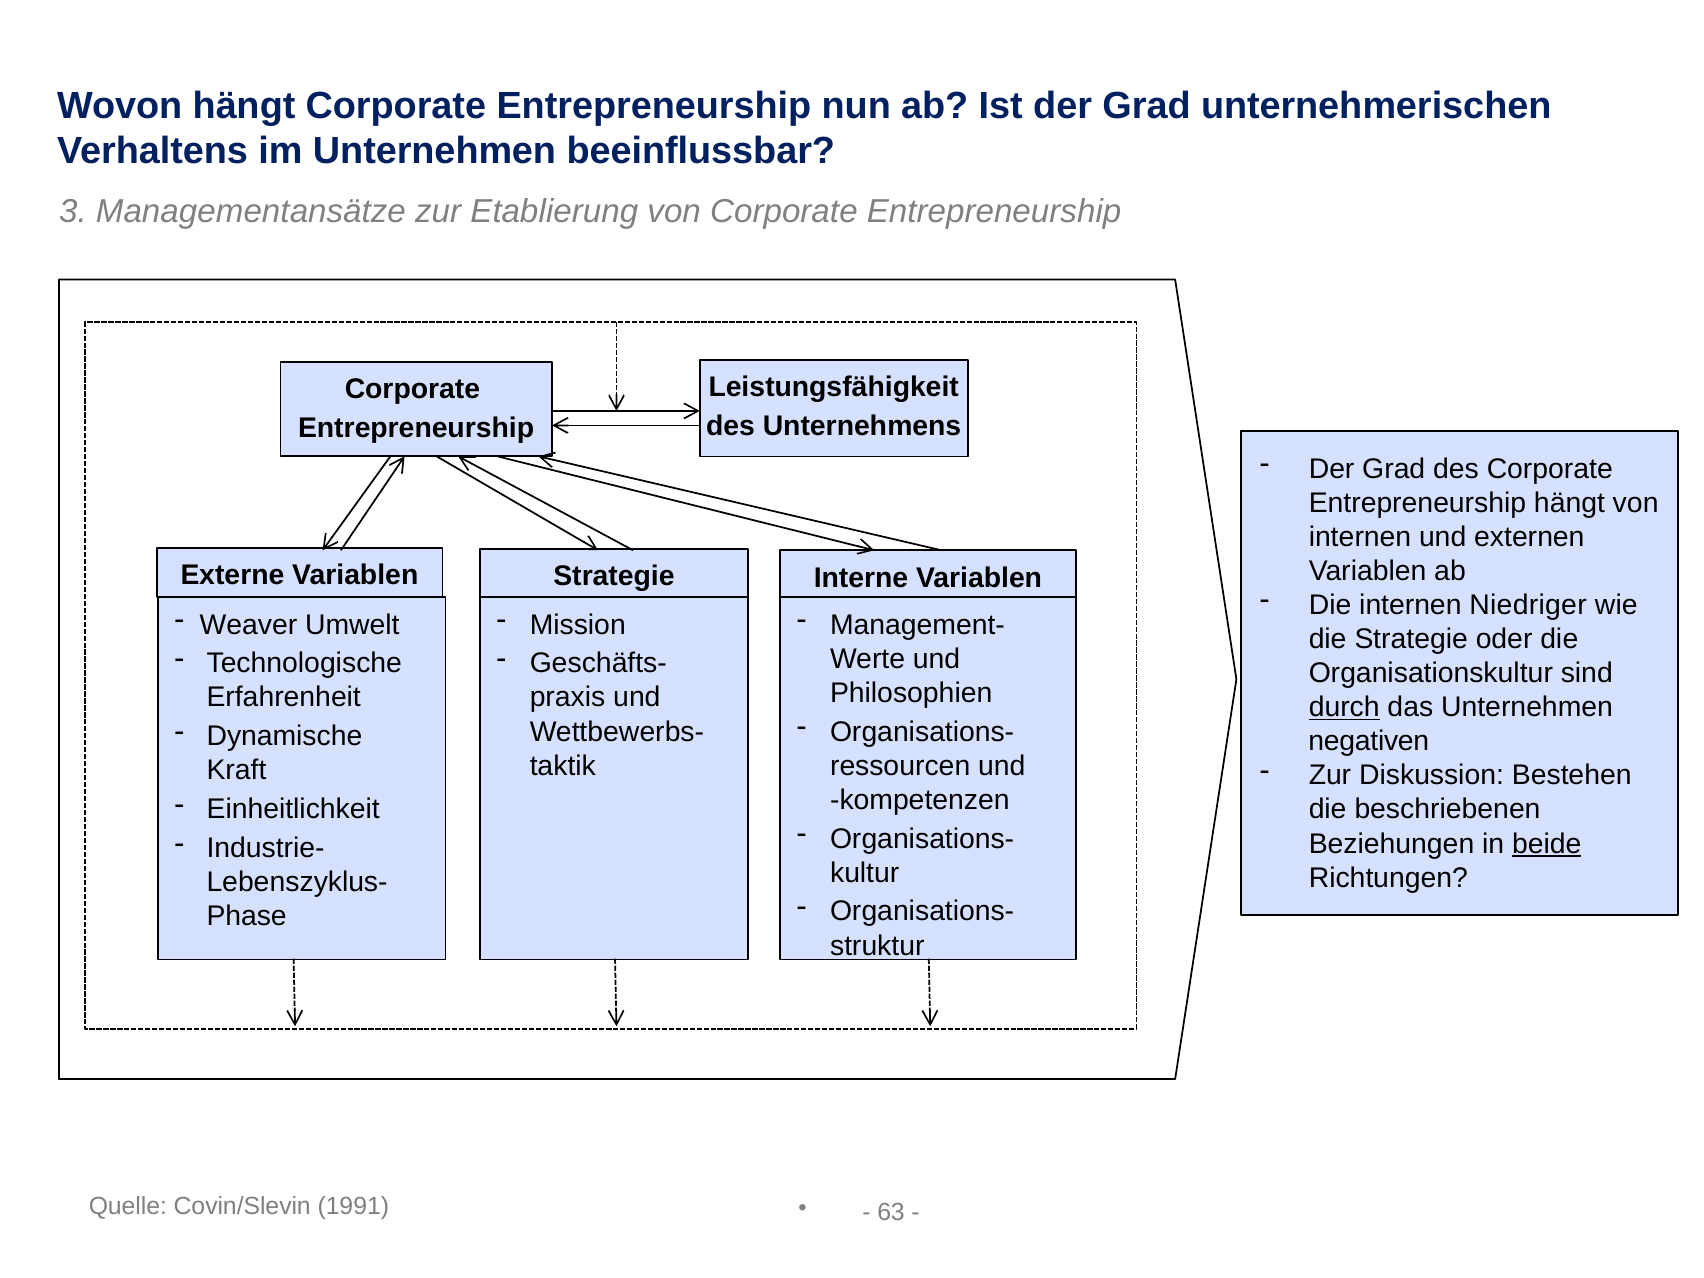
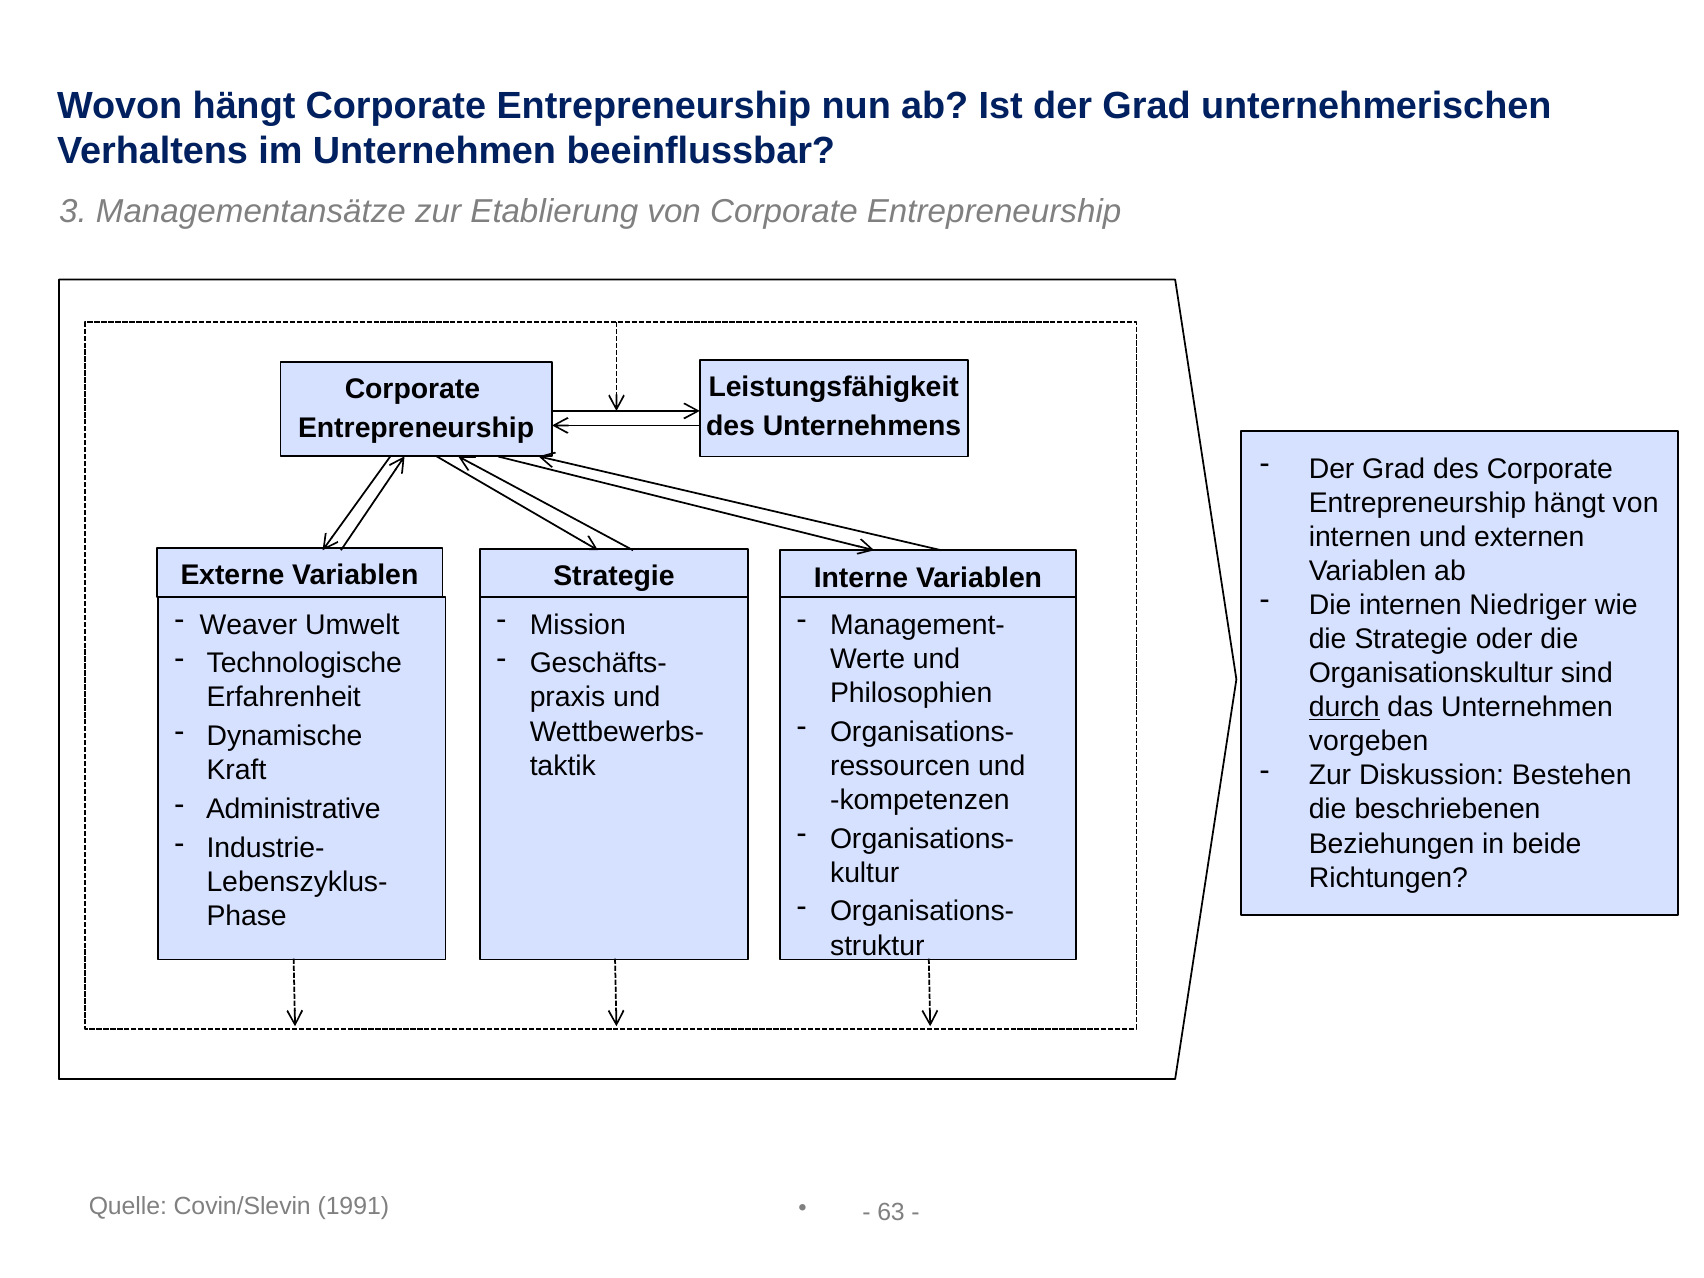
negativen: negativen -> vorgeben
Einheitlichkeit: Einheitlichkeit -> Administrative
beide underline: present -> none
